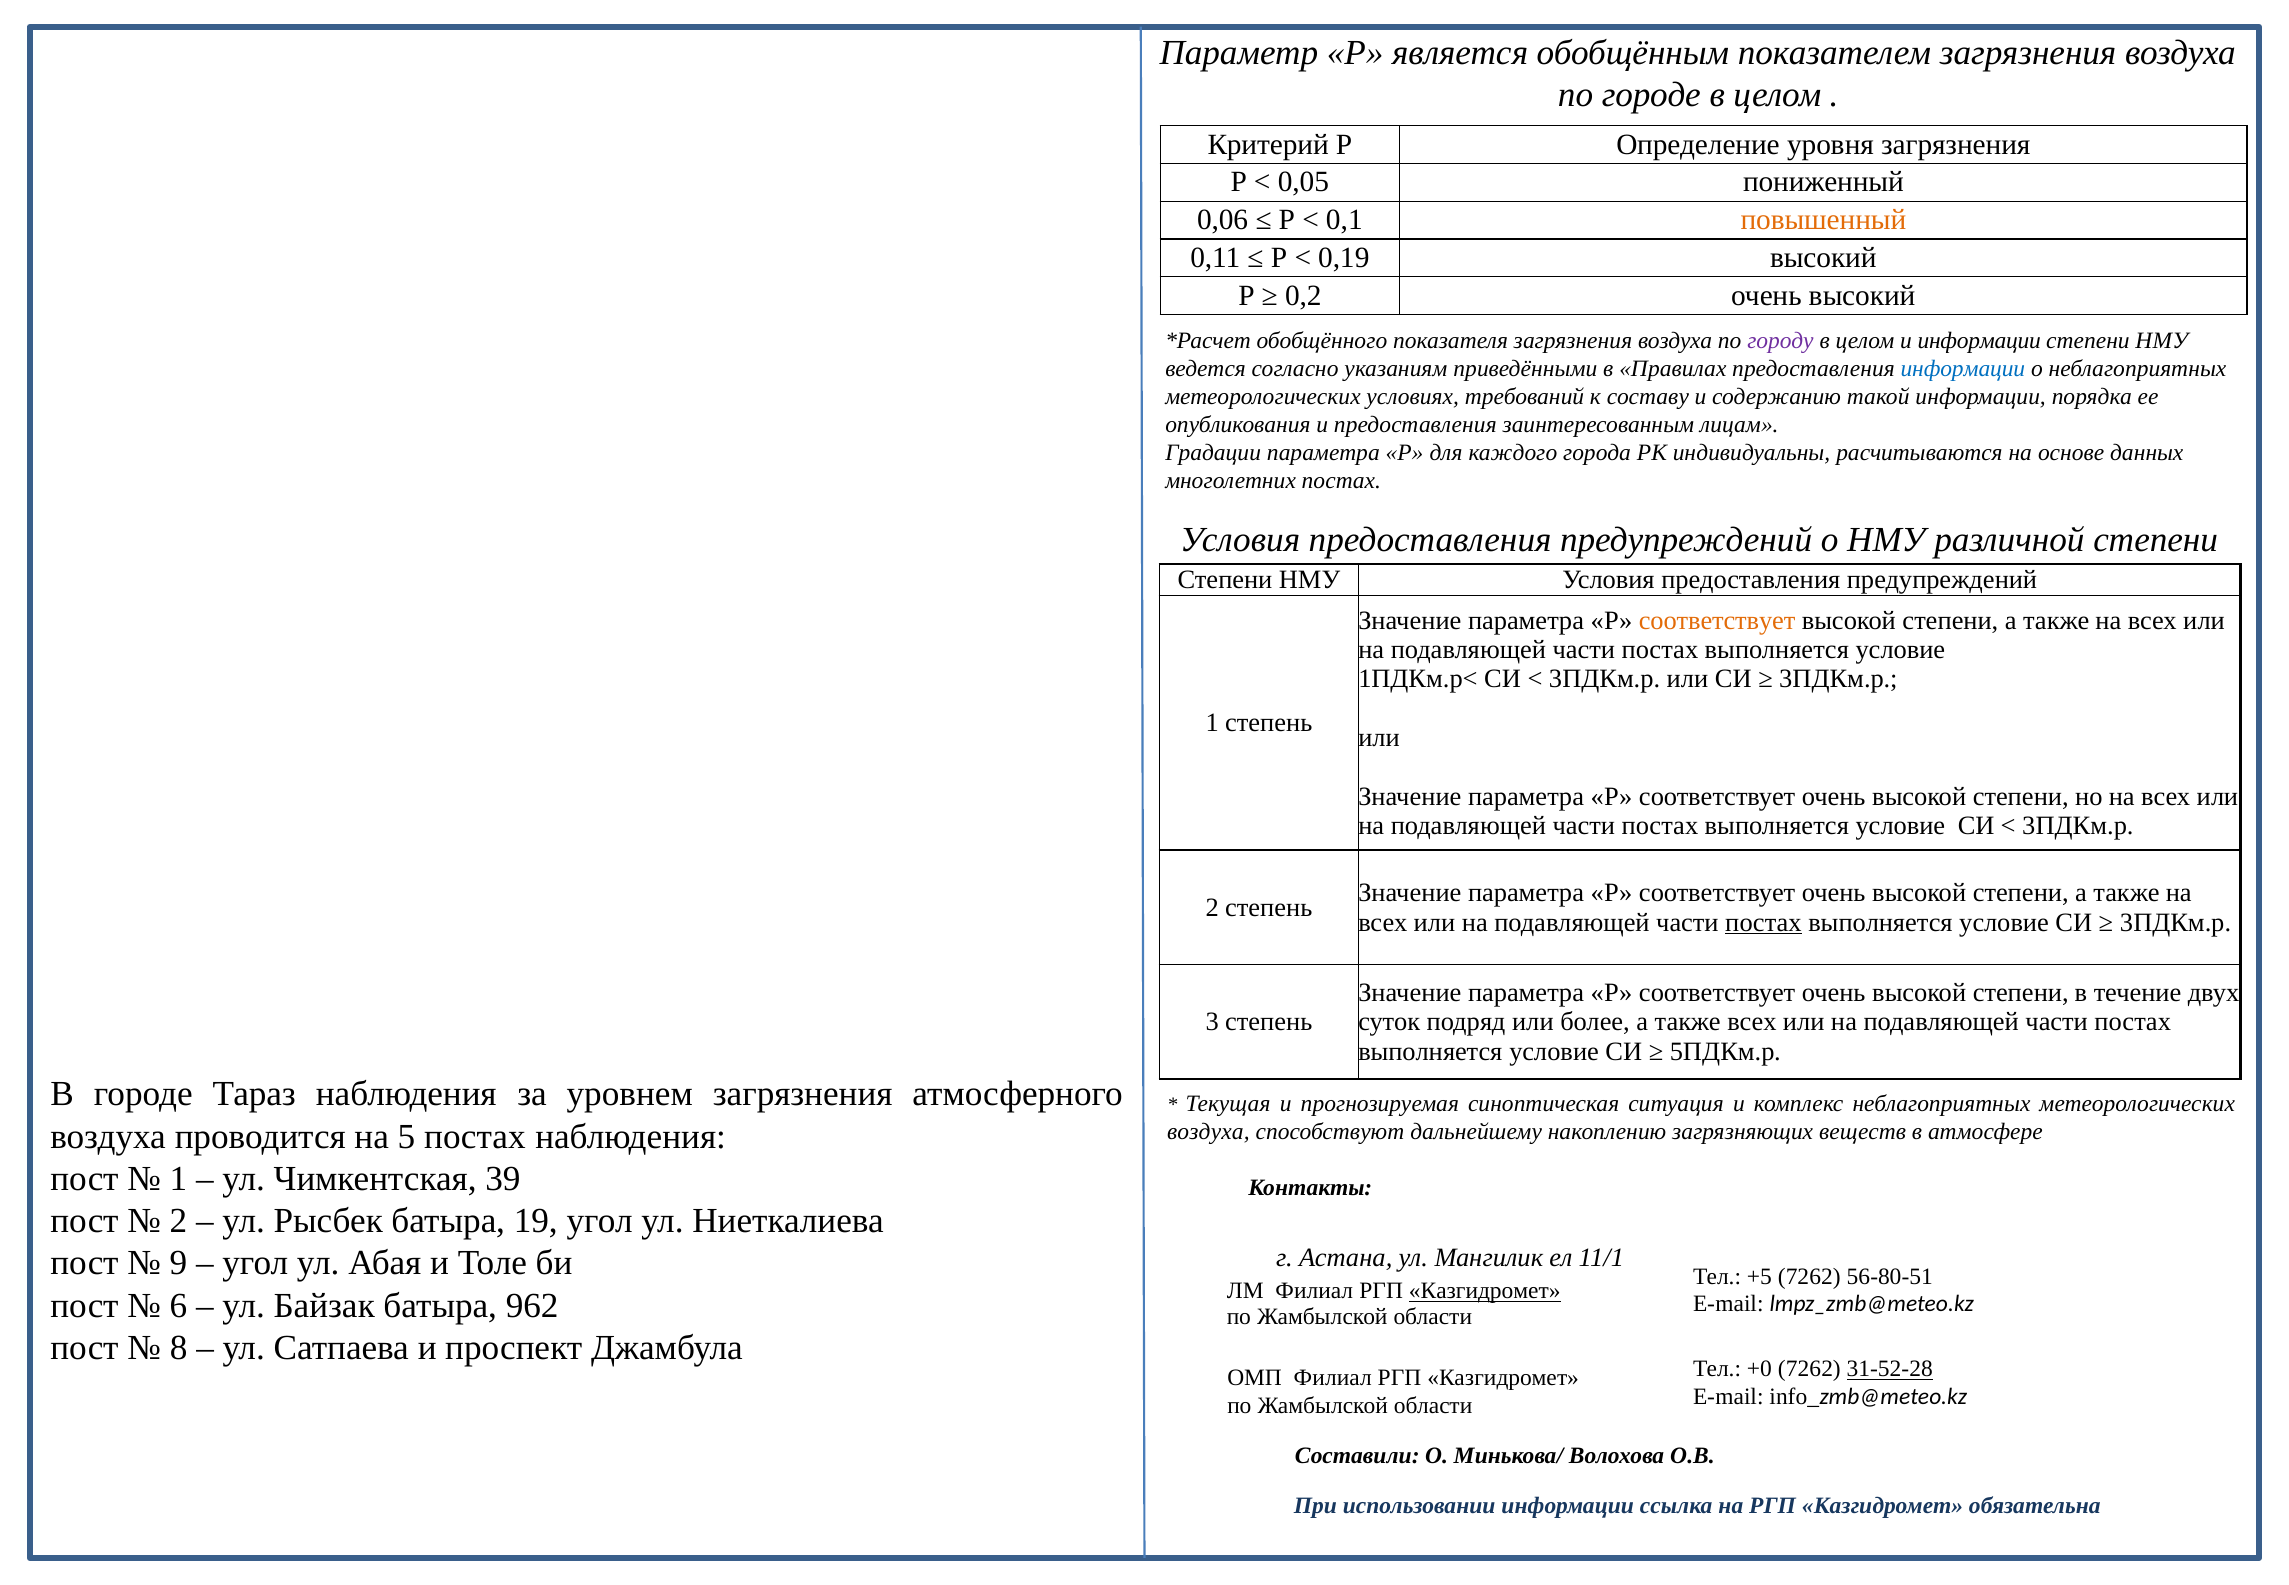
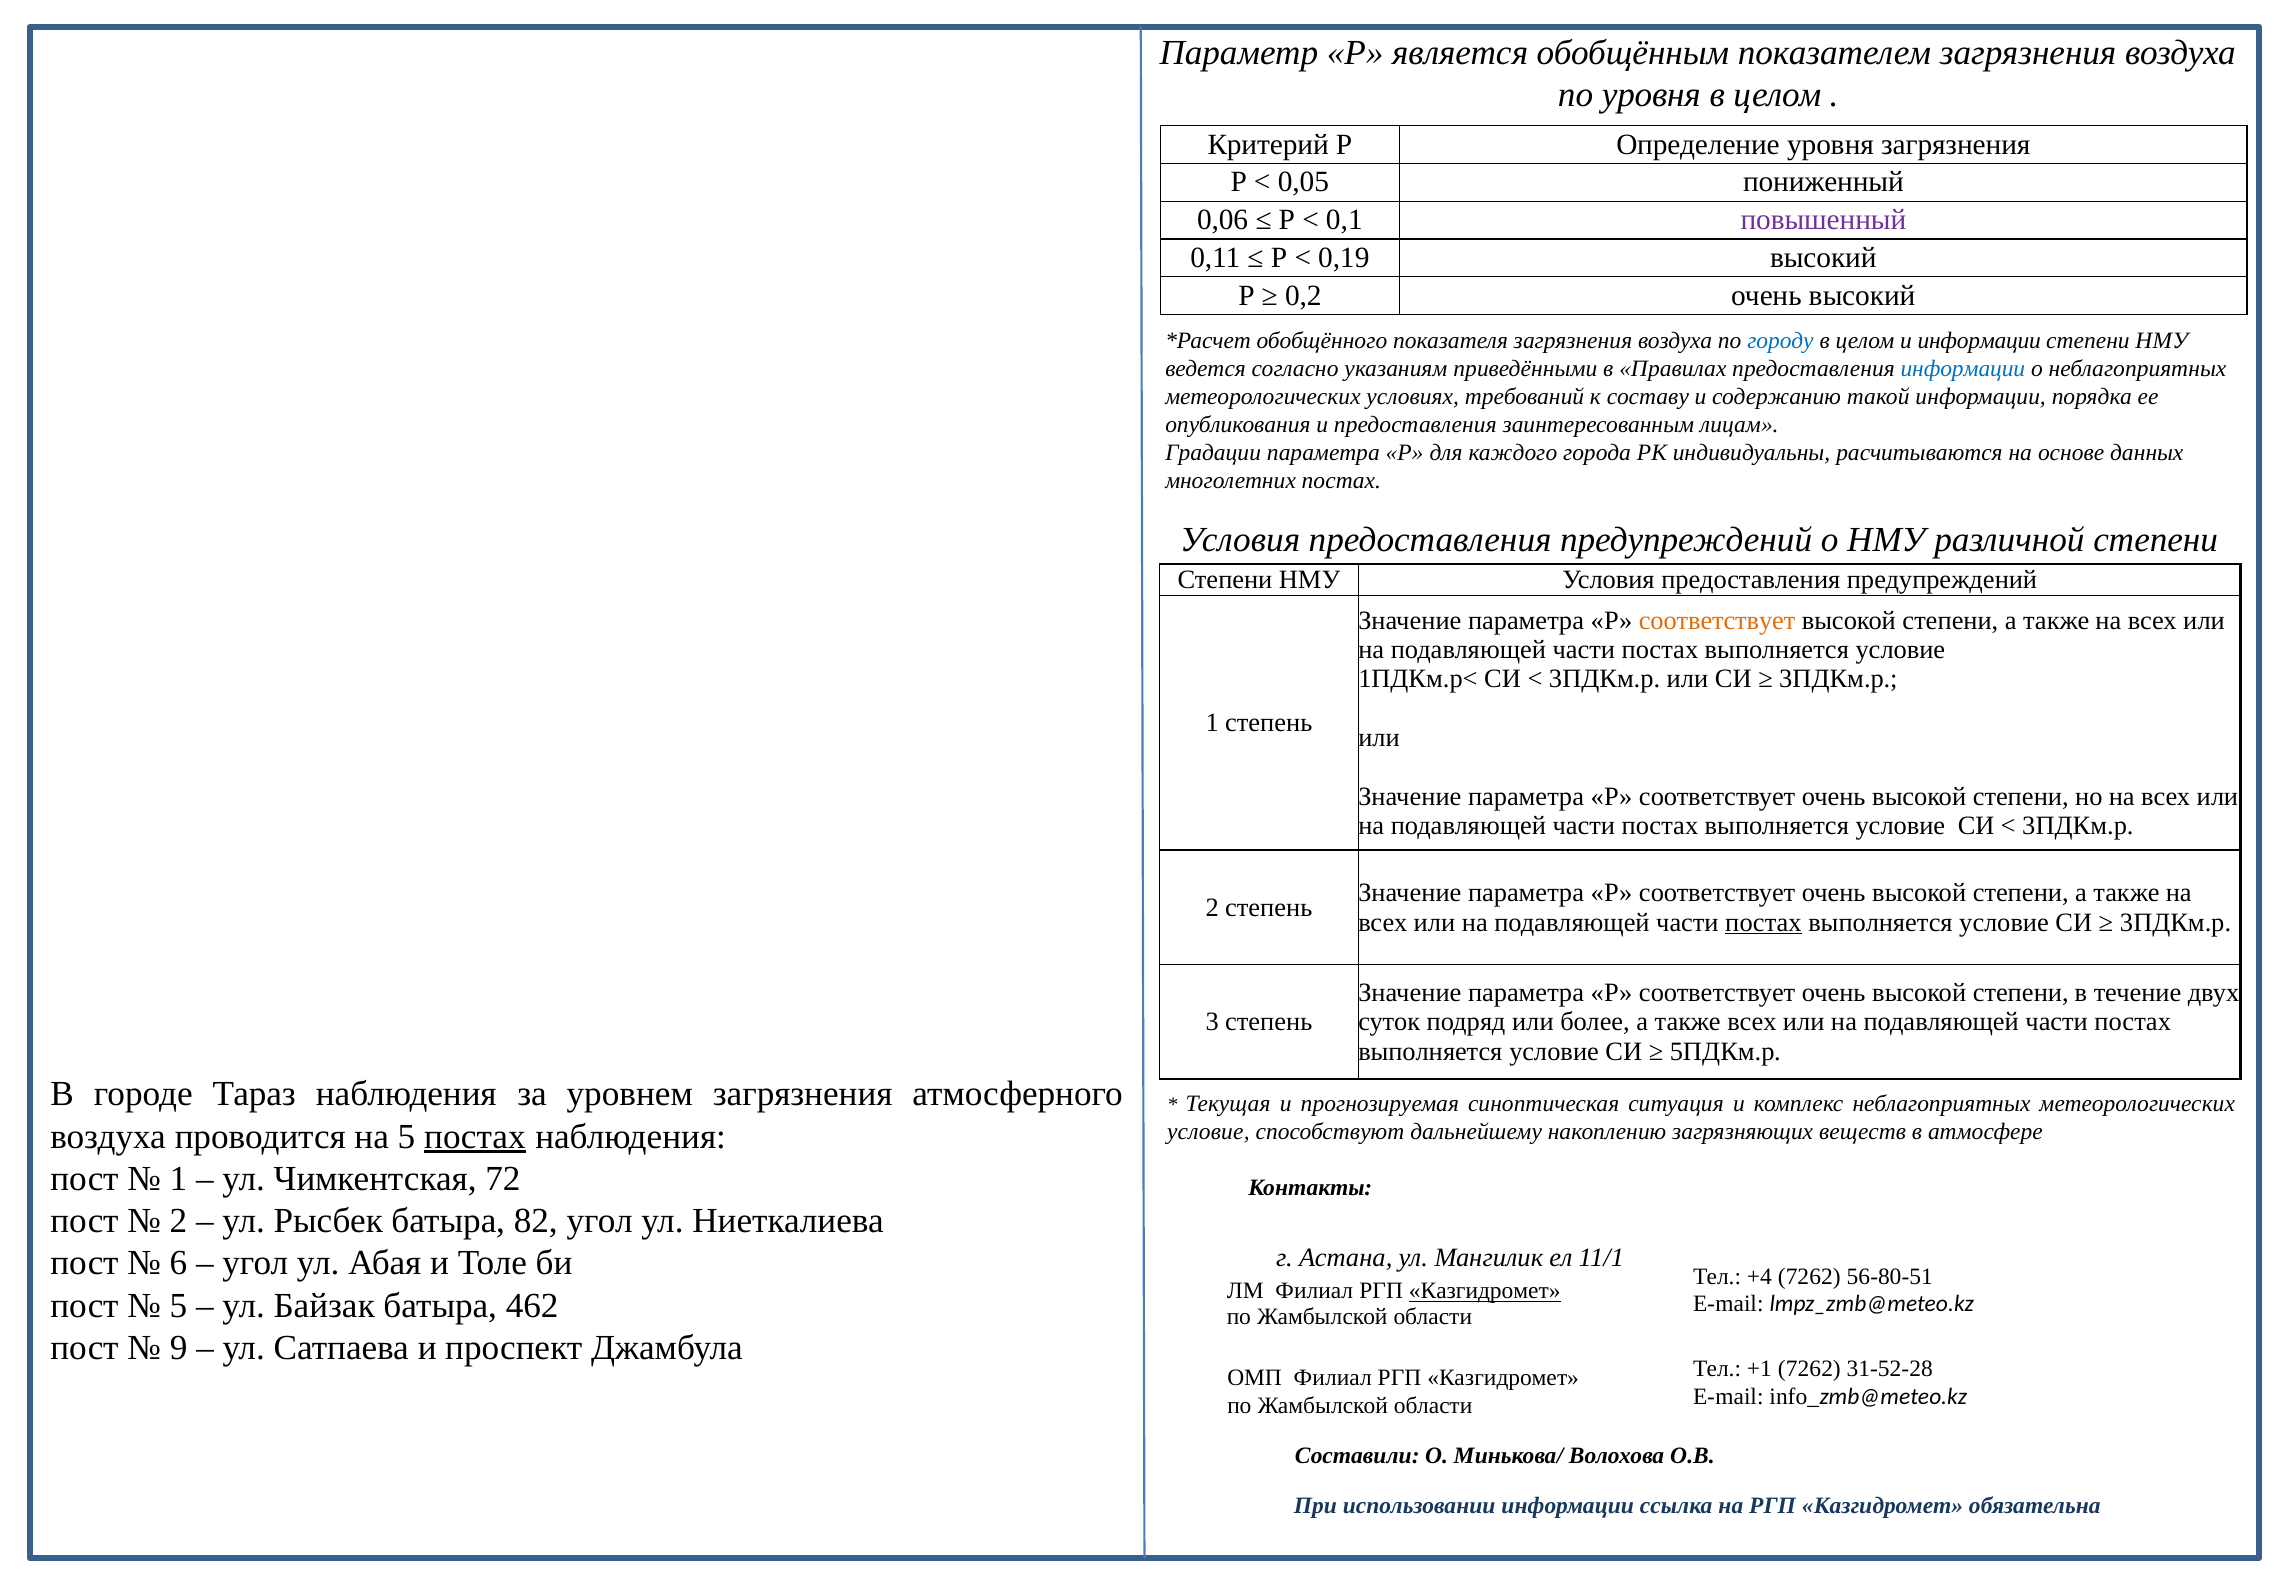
по городе: городе -> уровня
повышенный colour: orange -> purple
городу colour: purple -> blue
постах at (475, 1136) underline: none -> present
воздуха at (1208, 1131): воздуха -> условие
39: 39 -> 72
19: 19 -> 82
9: 9 -> 6
+5: +5 -> +4
6 at (178, 1305): 6 -> 5
962: 962 -> 462
8: 8 -> 9
+0: +0 -> +1
31-52-28 underline: present -> none
